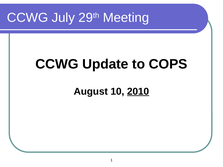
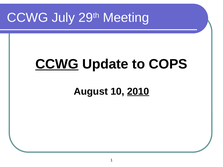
CCWG at (57, 64) underline: none -> present
